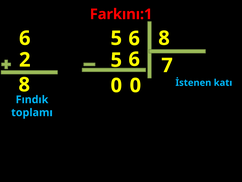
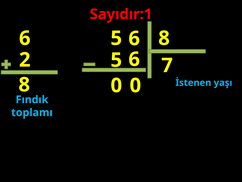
Farkını:1: Farkını:1 -> Sayıdır:1
katı: katı -> yaşı
